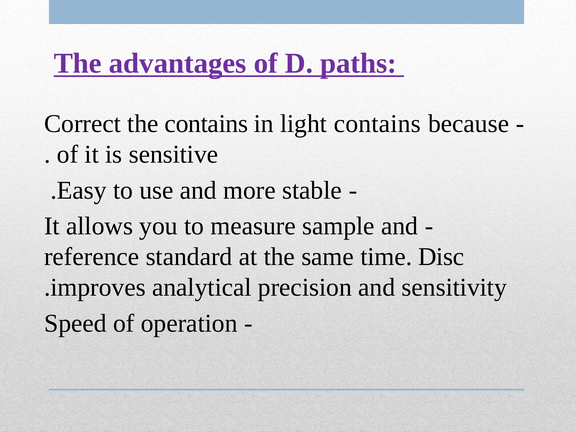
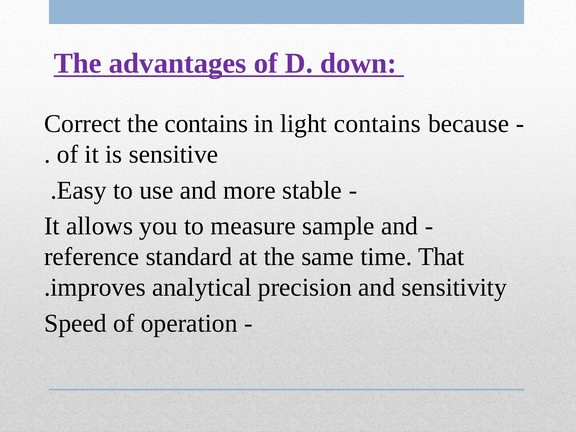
paths: paths -> down
Disc: Disc -> That
